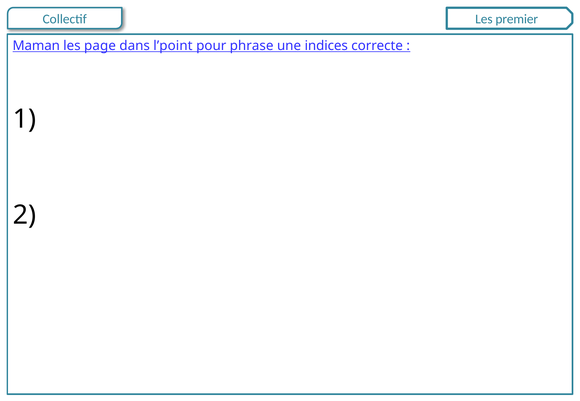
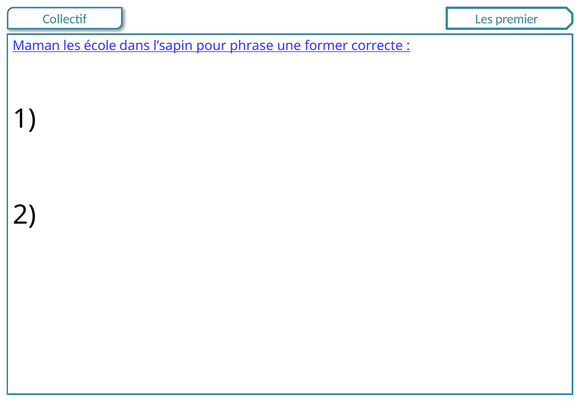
page: page -> école
l’point: l’point -> l’sapin
indices: indices -> former
